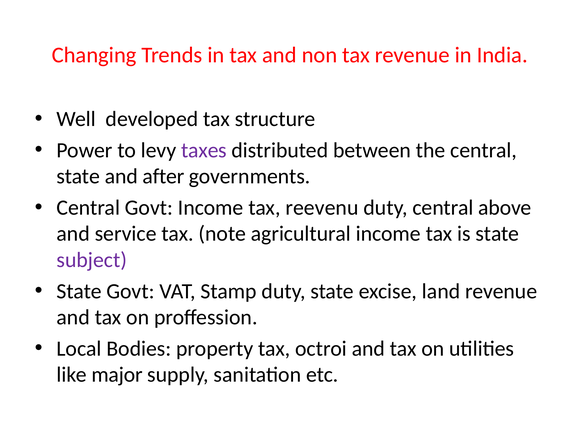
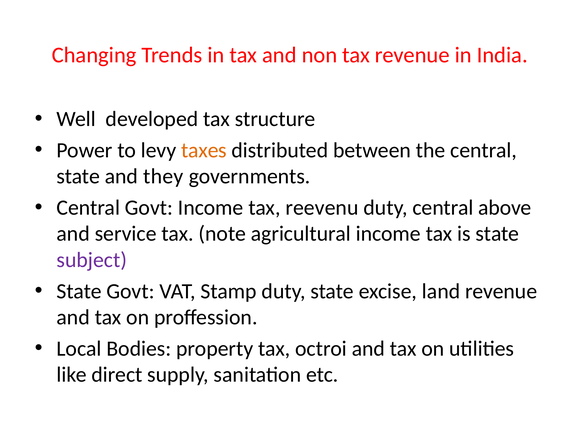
taxes colour: purple -> orange
after: after -> they
major: major -> direct
